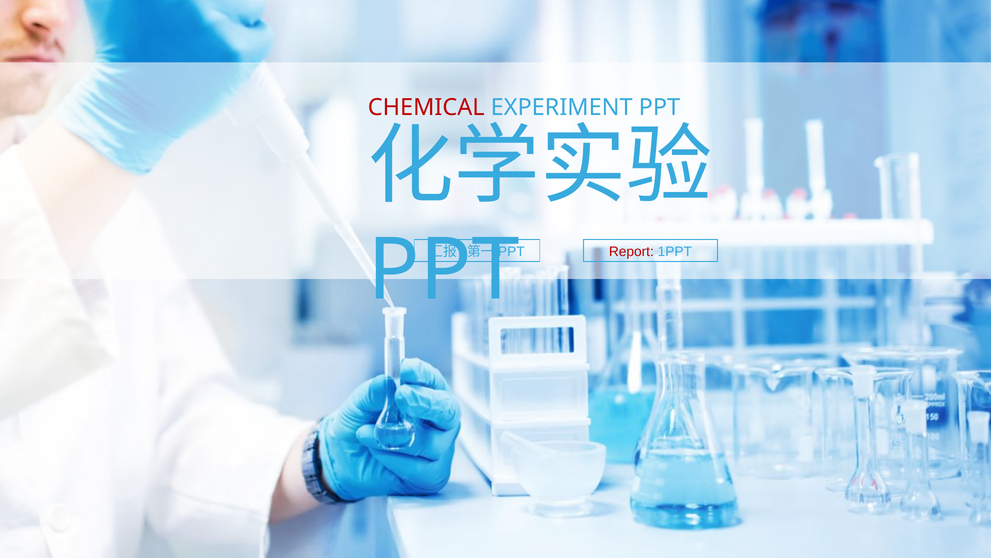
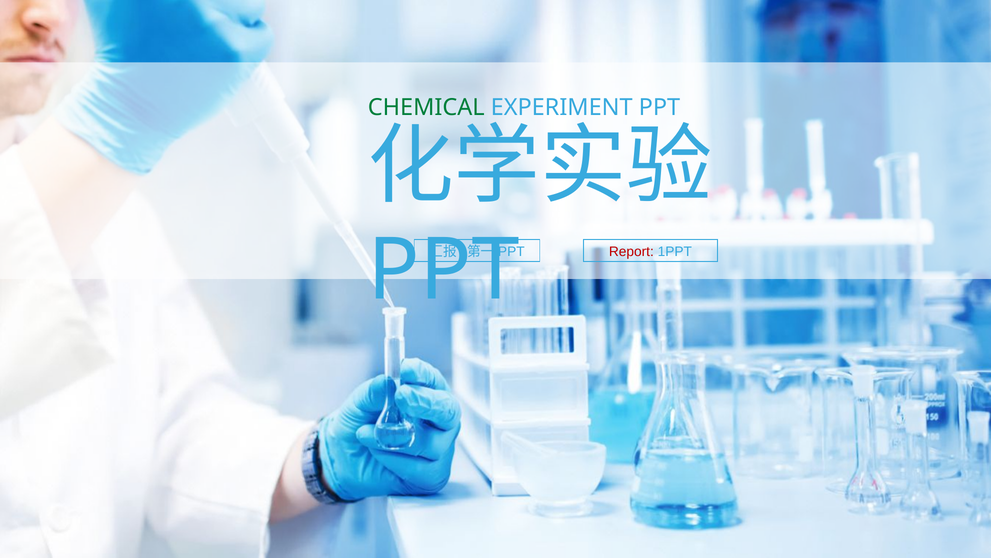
CHEMICAL colour: red -> green
